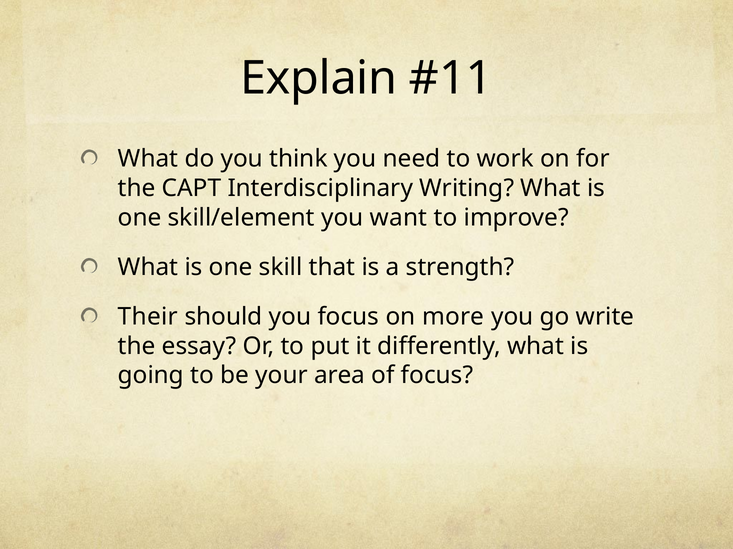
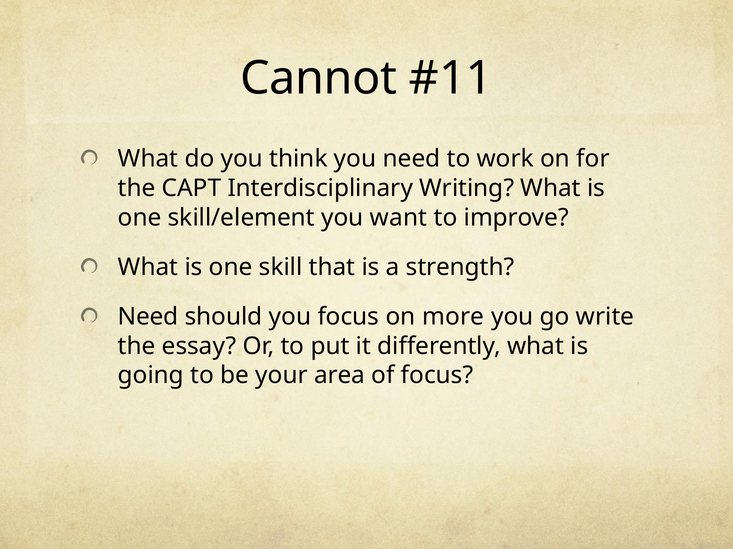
Explain: Explain -> Cannot
Their at (148, 317): Their -> Need
